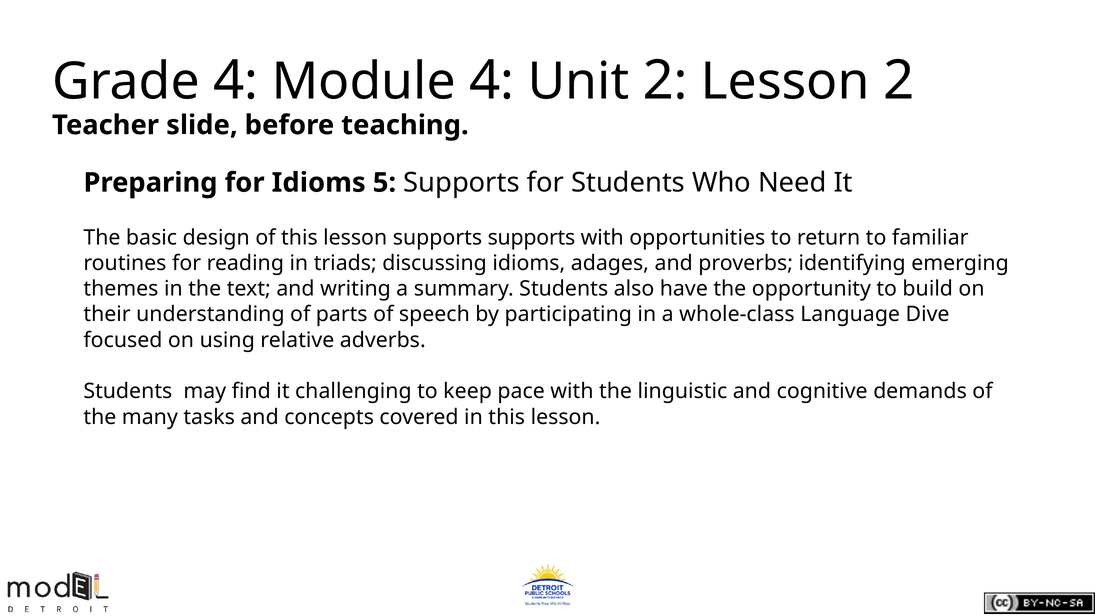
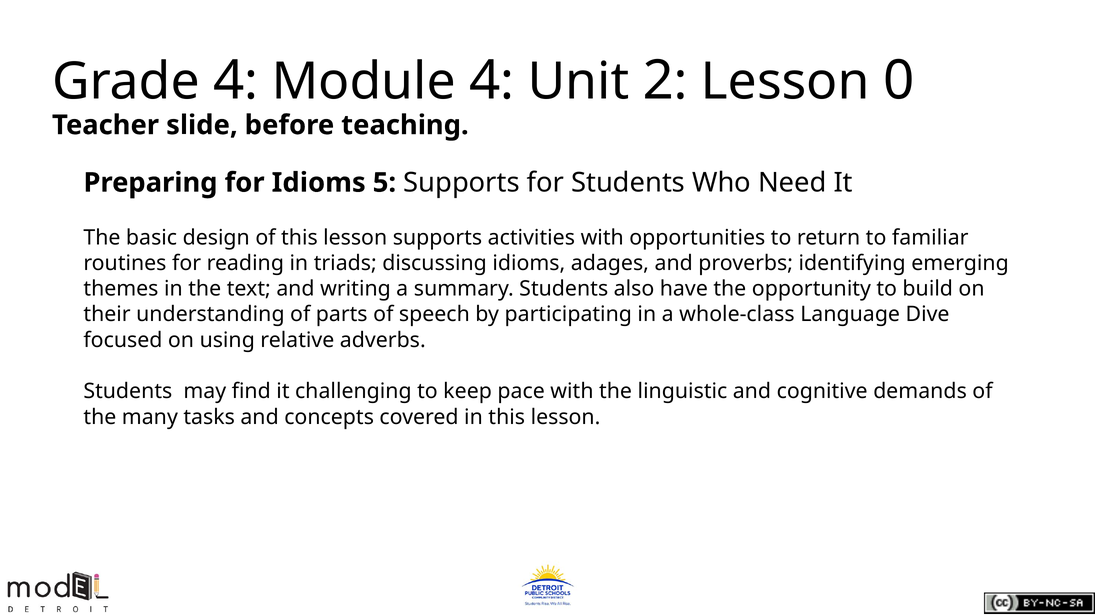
Lesson 2: 2 -> 0
supports supports: supports -> activities
